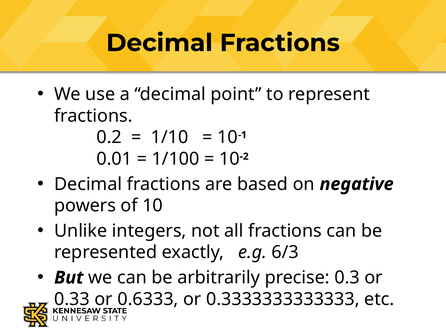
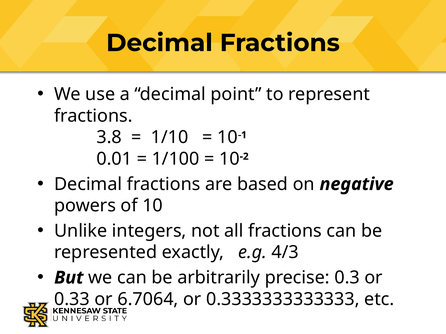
0.2: 0.2 -> 3.8
6/3: 6/3 -> 4/3
0.6333: 0.6333 -> 6.7064
